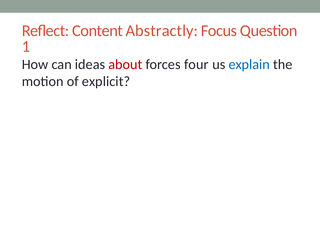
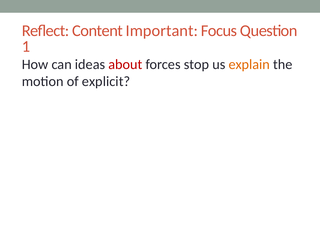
Abstractly: Abstractly -> Important
four: four -> stop
explain colour: blue -> orange
